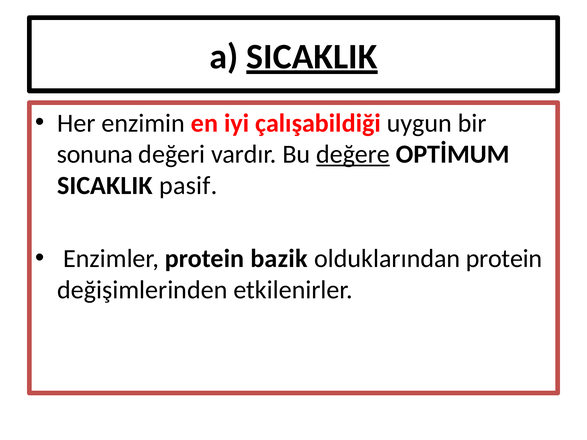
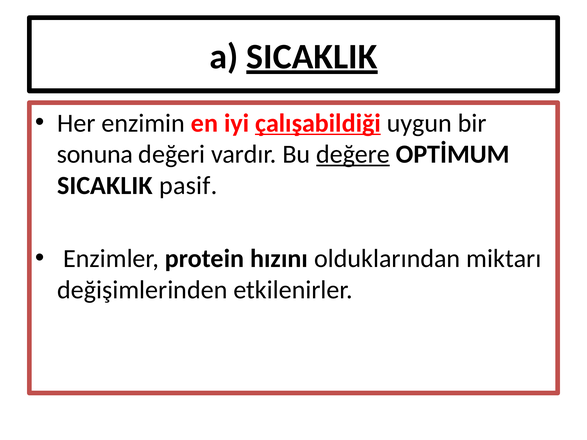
çalışabildiği underline: none -> present
bazik: bazik -> hızını
olduklarından protein: protein -> miktarı
